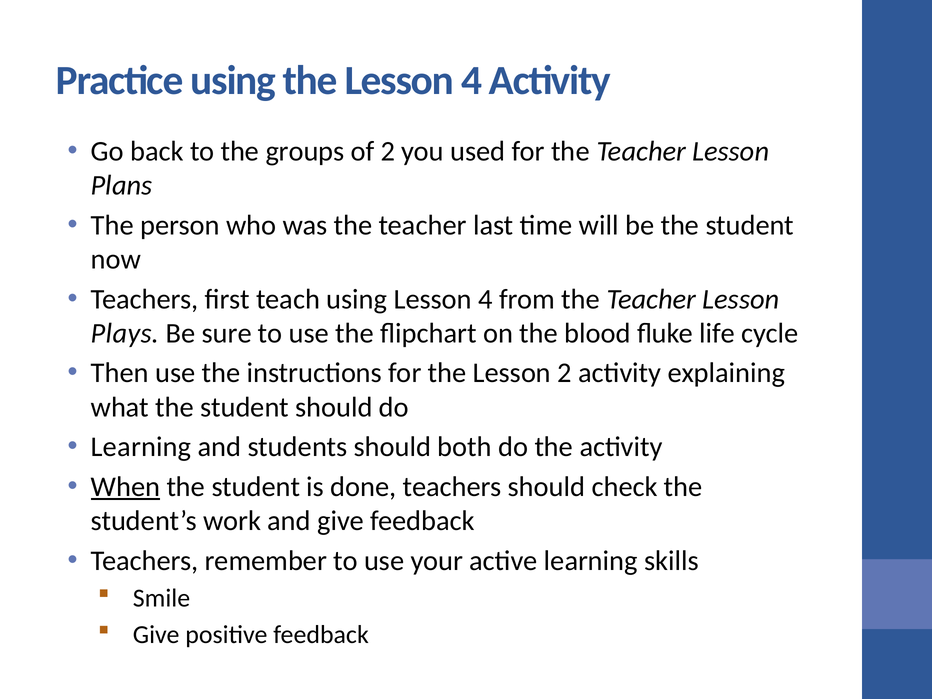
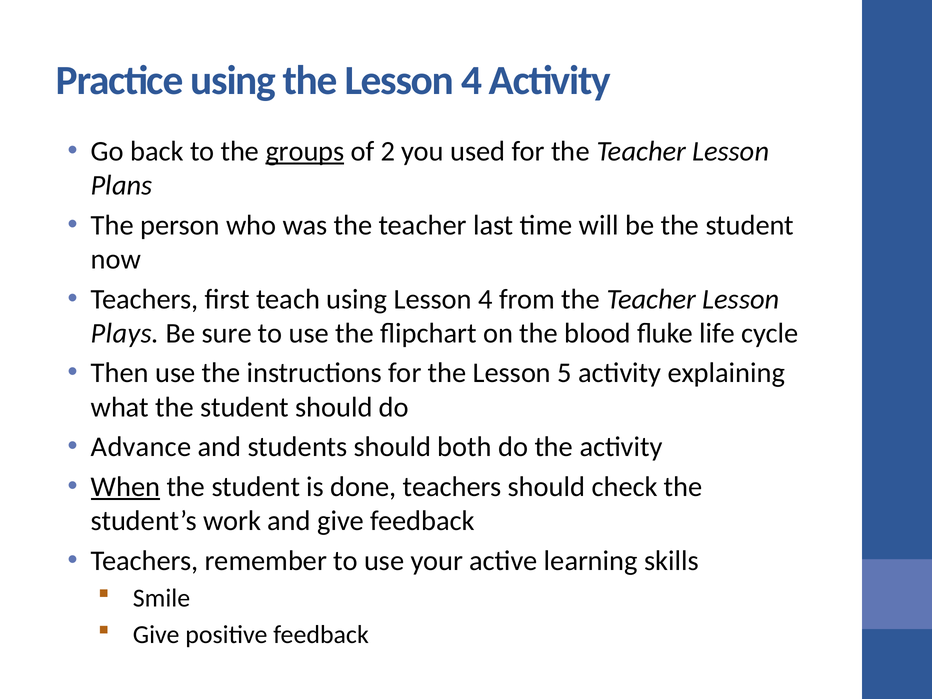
groups underline: none -> present
Lesson 2: 2 -> 5
Learning at (141, 447): Learning -> Advance
